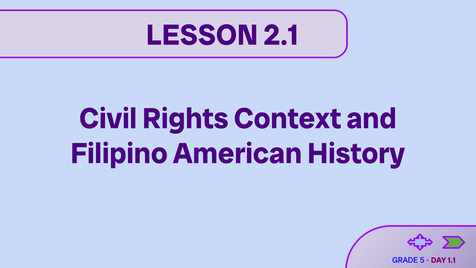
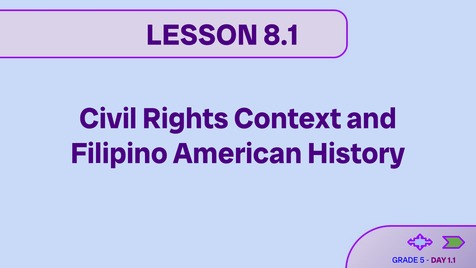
2.1: 2.1 -> 8.1
